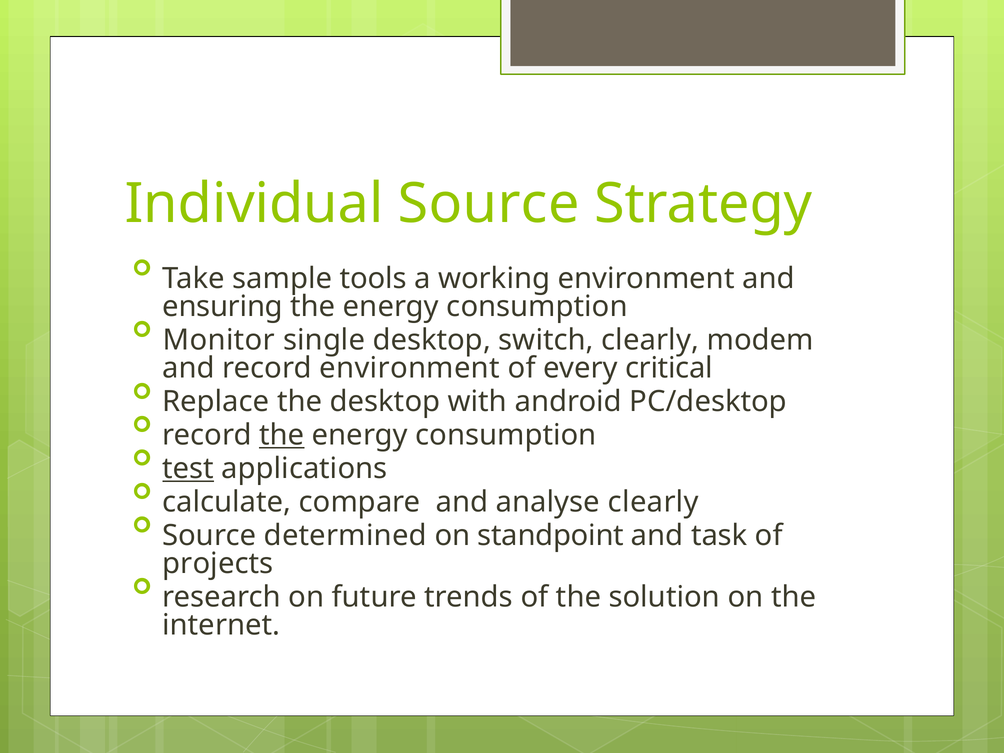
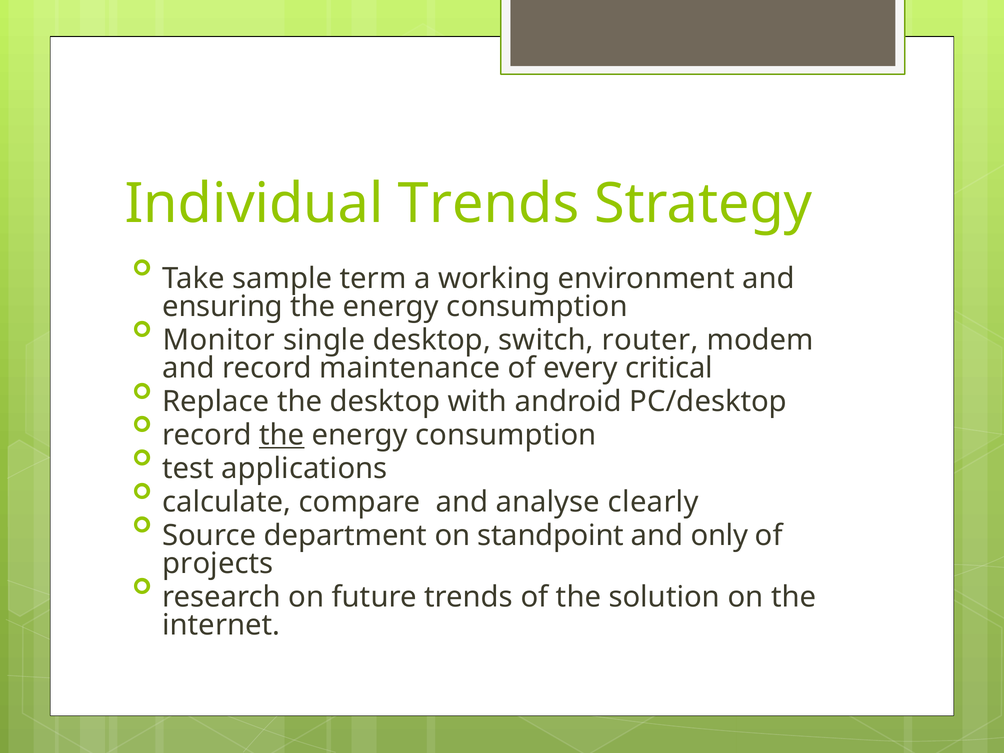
Individual Source: Source -> Trends
tools: tools -> term
switch clearly: clearly -> router
record environment: environment -> maintenance
test underline: present -> none
determined: determined -> department
task: task -> only
